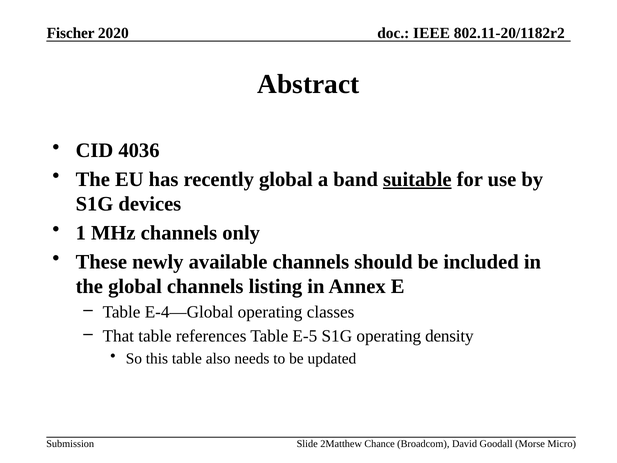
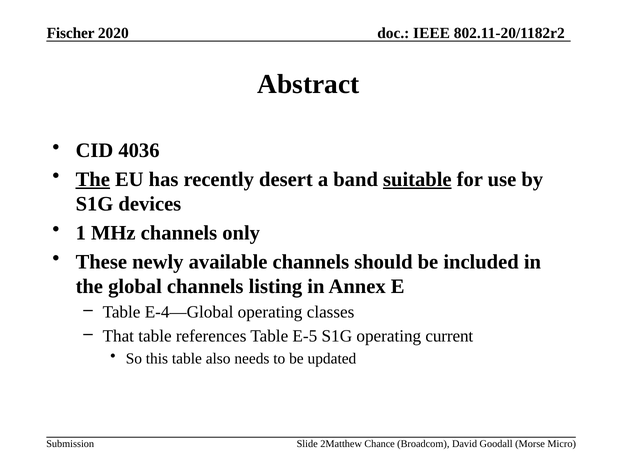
The at (93, 179) underline: none -> present
recently global: global -> desert
density: density -> current
